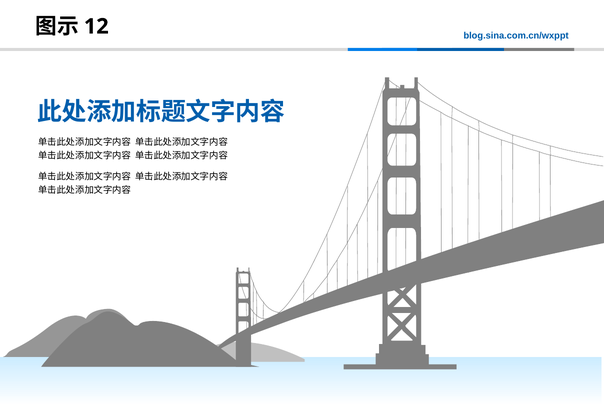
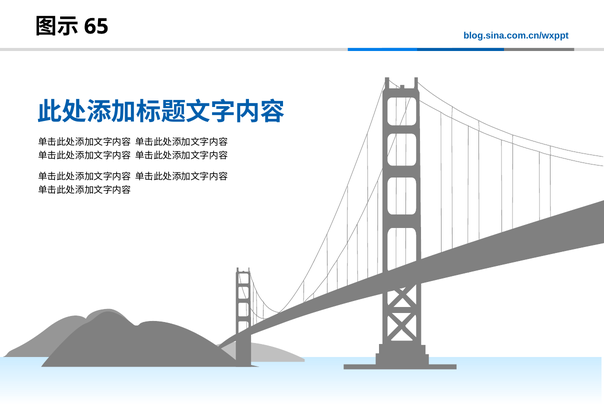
12: 12 -> 65
